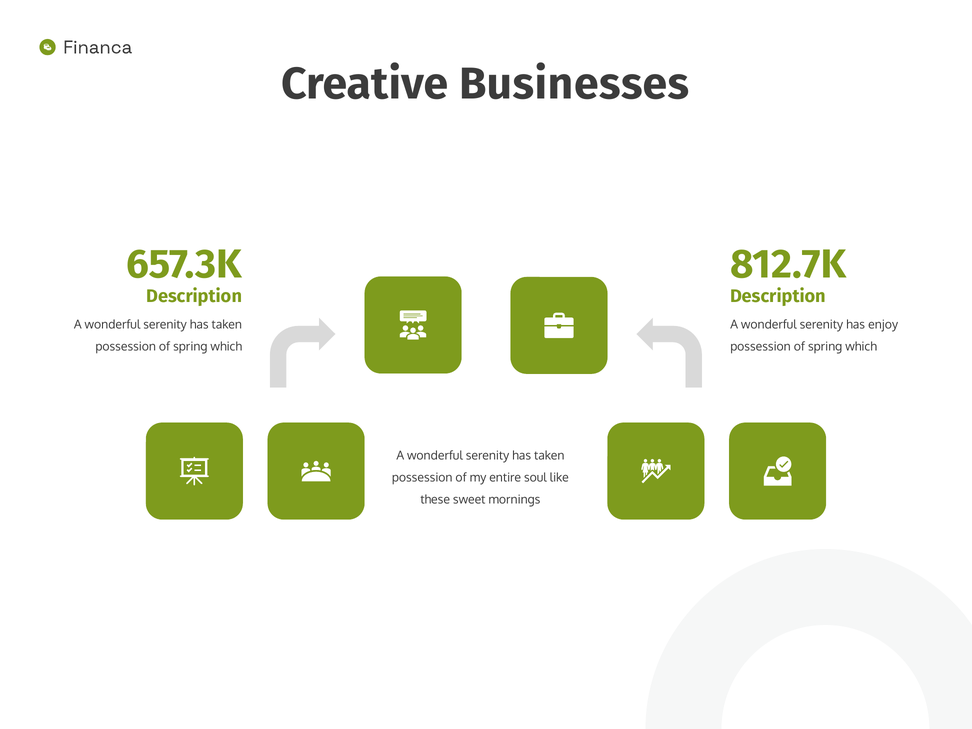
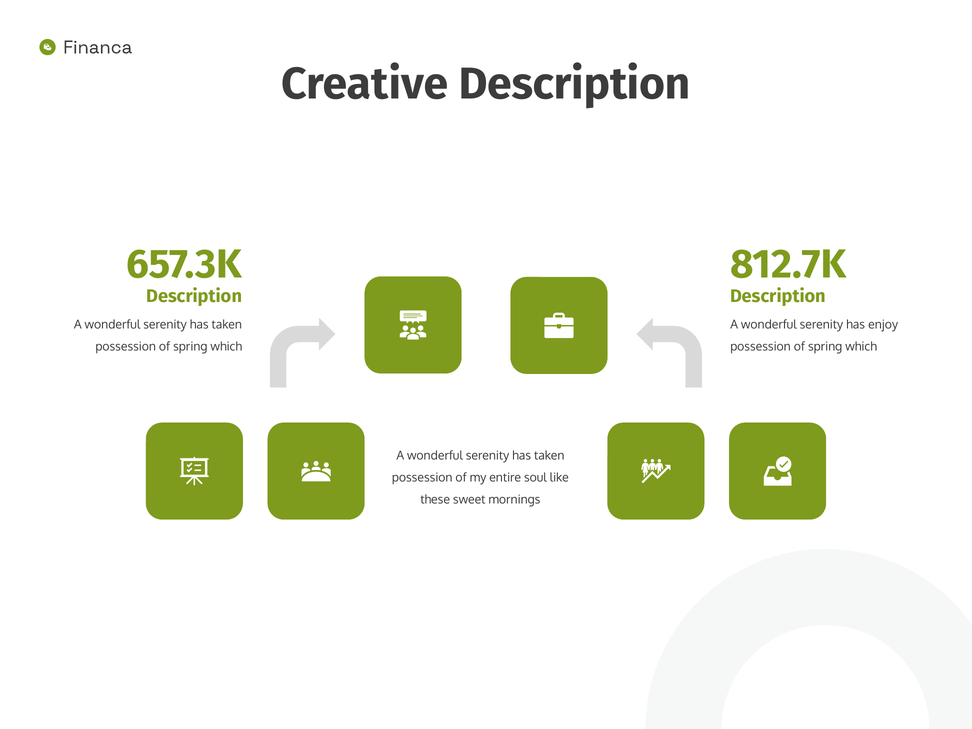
Creative Businesses: Businesses -> Description
